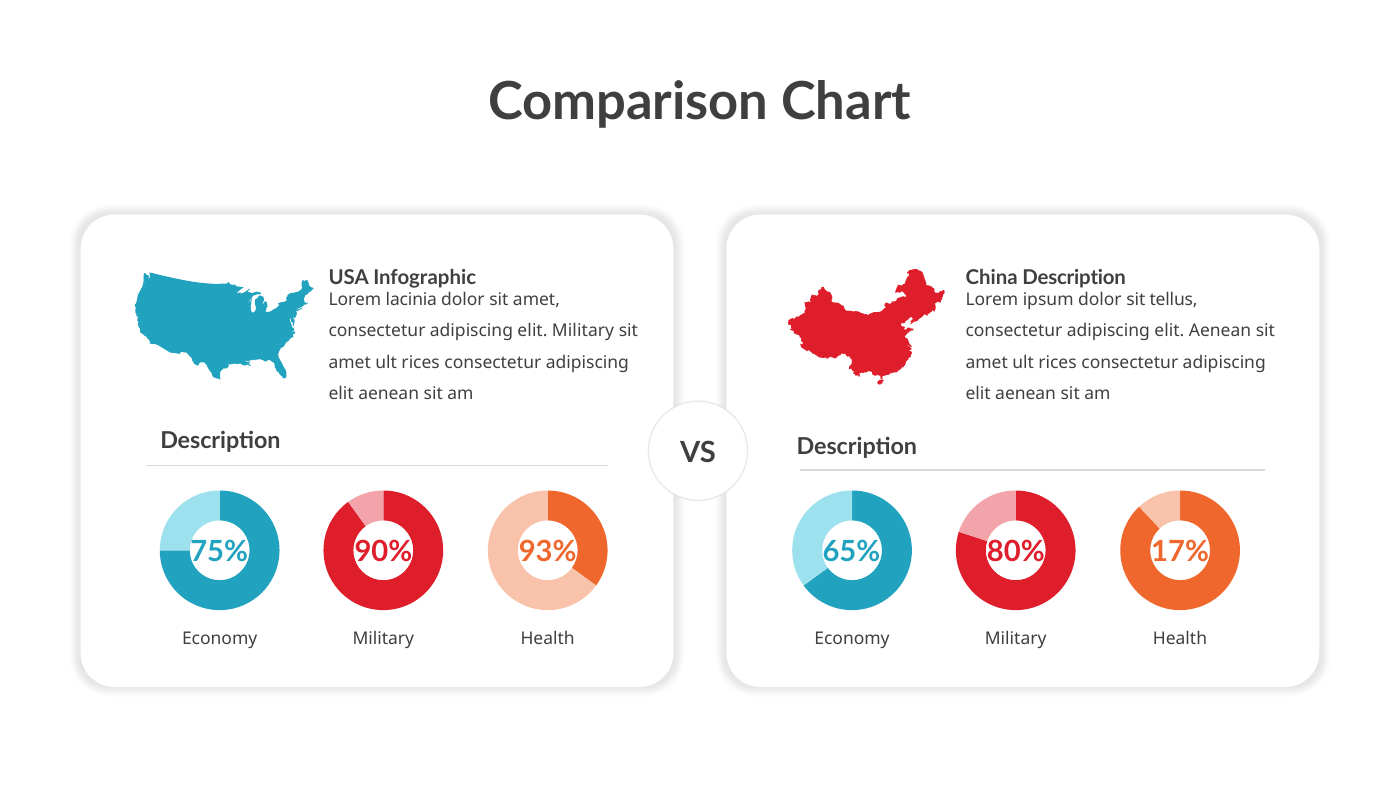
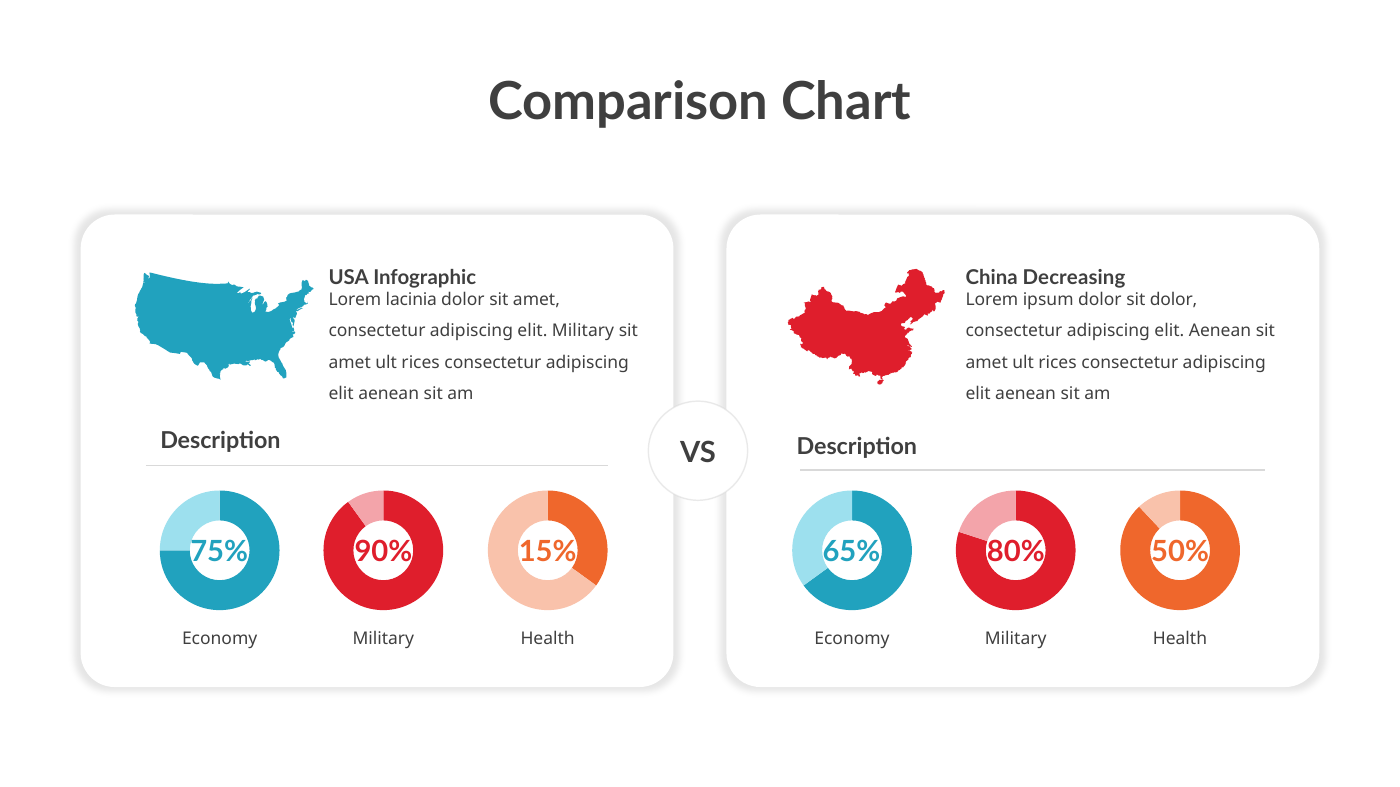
China Description: Description -> Decreasing
sit tellus: tellus -> dolor
93%: 93% -> 15%
17%: 17% -> 50%
